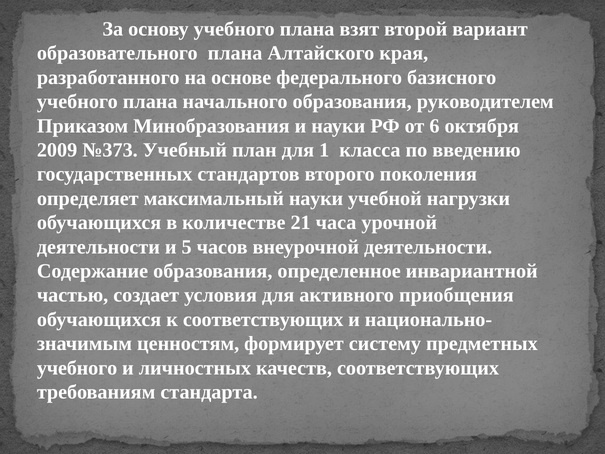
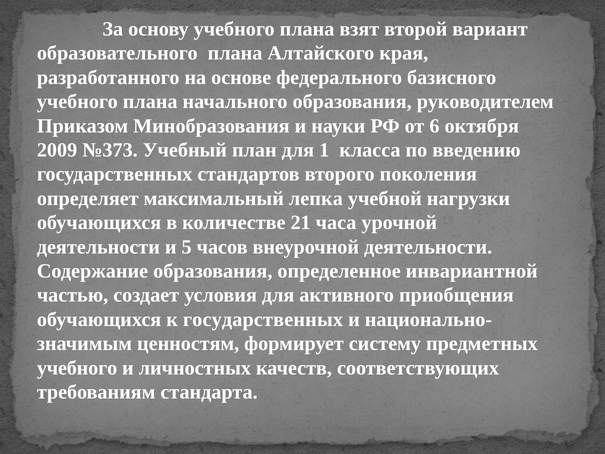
максимальный науки: науки -> лепка
к соответствующих: соответствующих -> государственных
